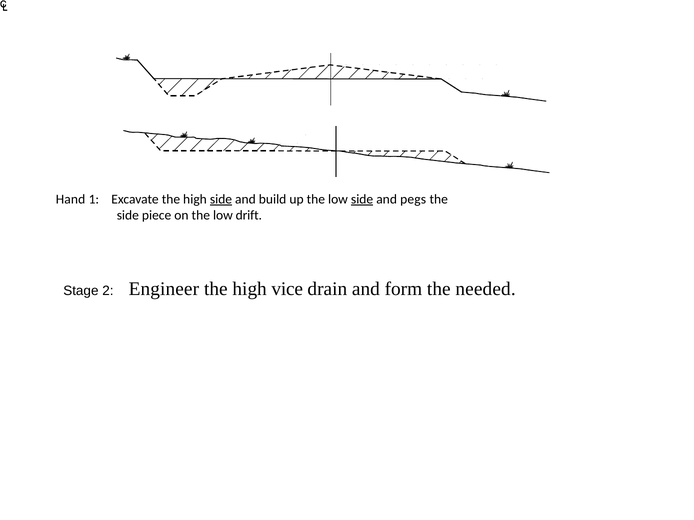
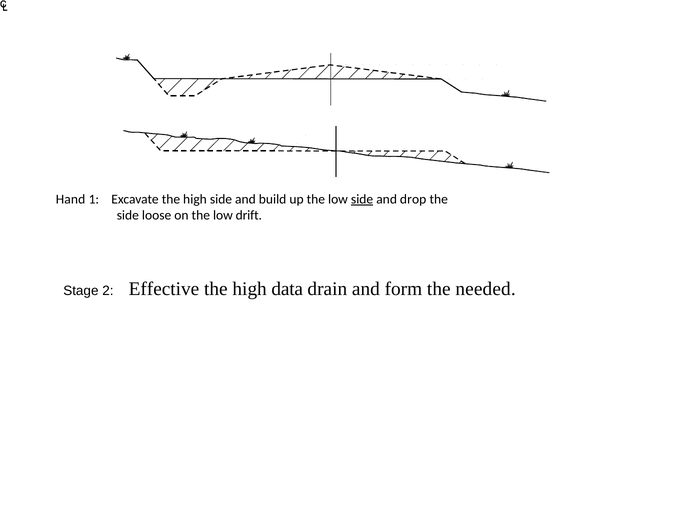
side at (221, 199) underline: present -> none
pegs: pegs -> drop
piece: piece -> loose
Engineer: Engineer -> Effective
vice: vice -> data
